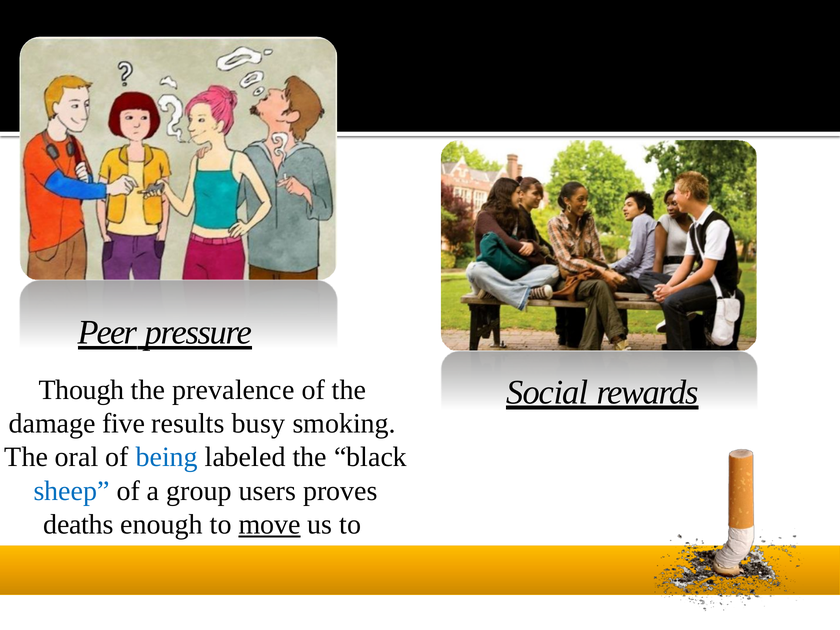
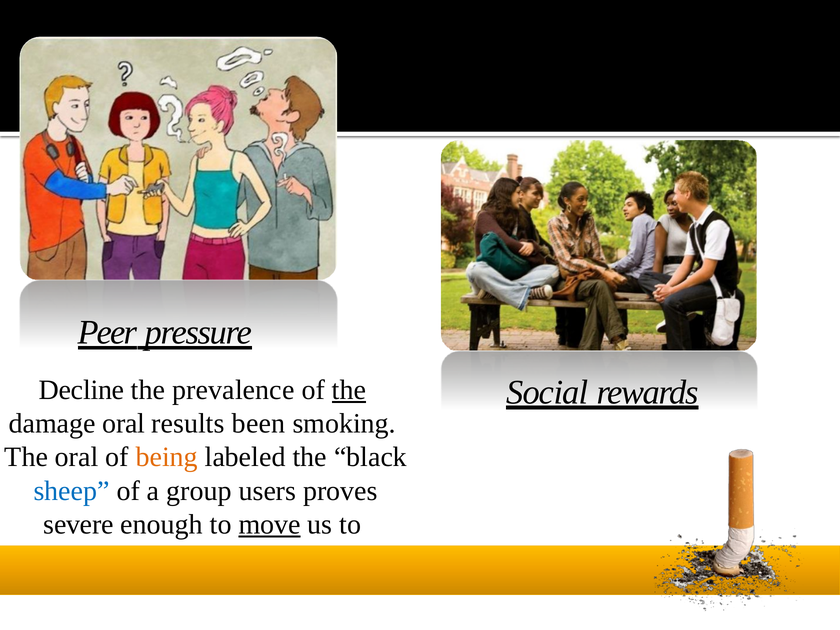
Though: Though -> Decline
the at (349, 390) underline: none -> present
damage five: five -> oral
busy: busy -> been
being colour: blue -> orange
deaths: deaths -> severe
